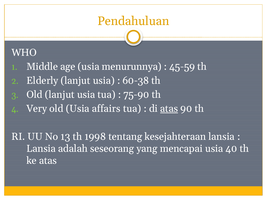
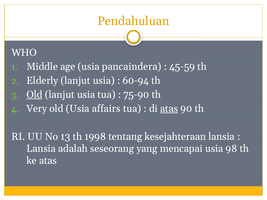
menurunnya: menurunnya -> pancaindera
60-38: 60-38 -> 60-94
Old at (34, 95) underline: none -> present
40: 40 -> 98
